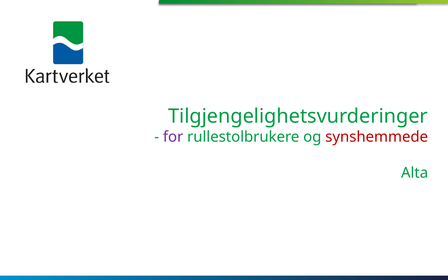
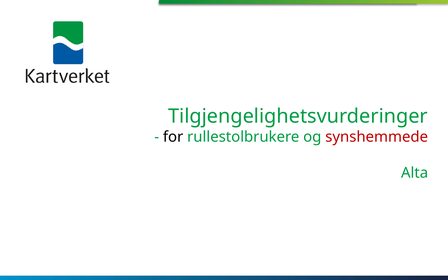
for colour: purple -> black
